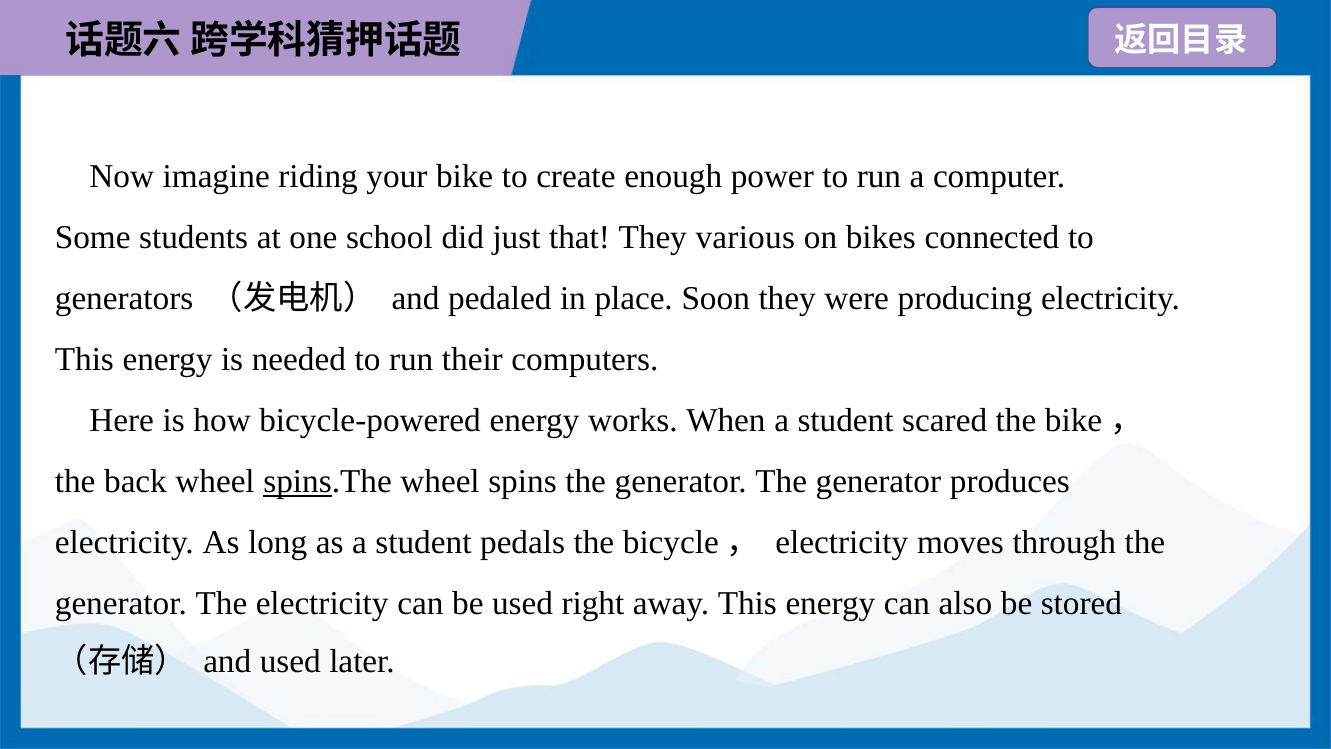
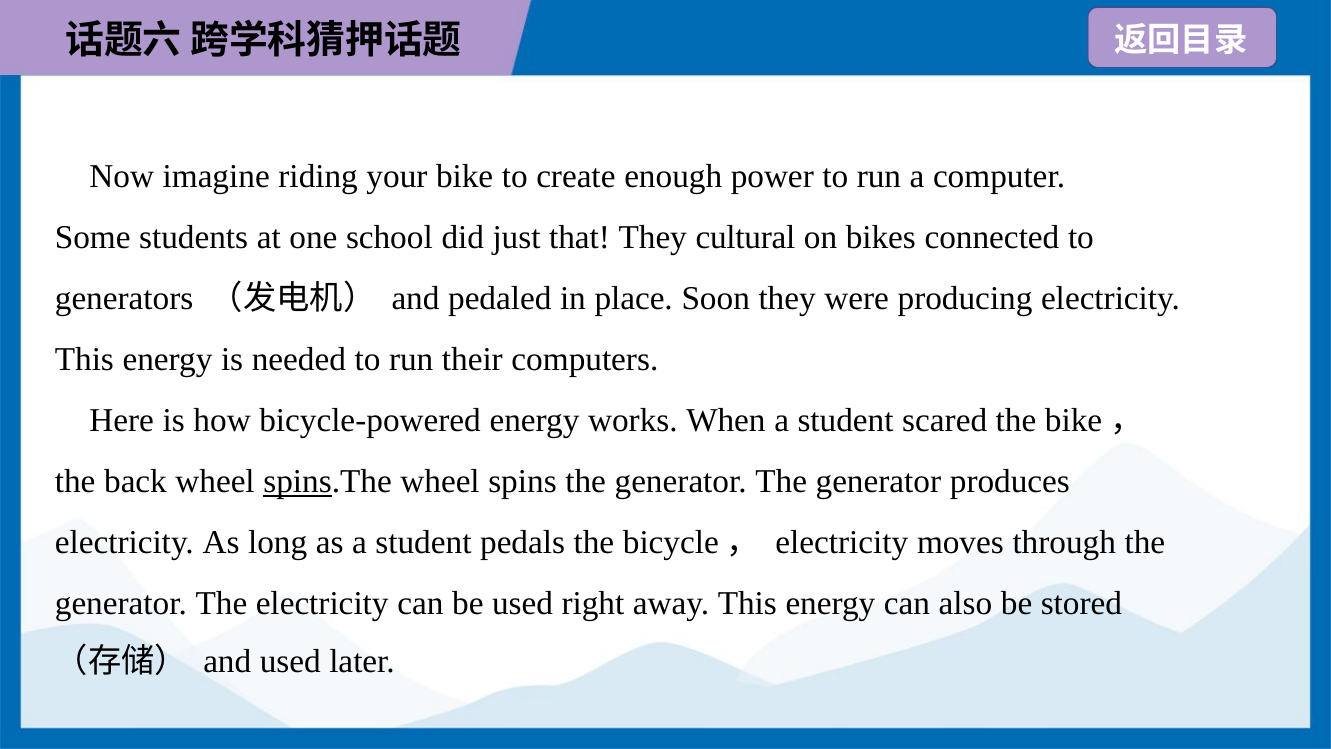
various: various -> cultural
